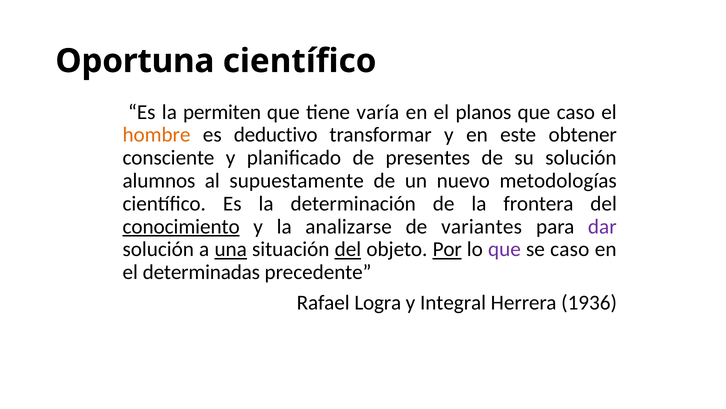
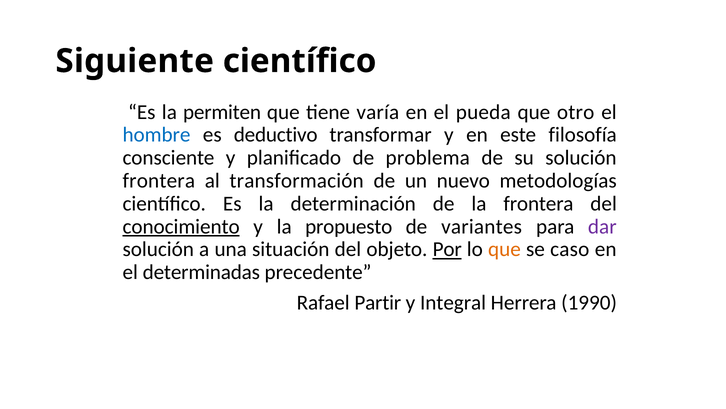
Oportuna: Oportuna -> Siguiente
planos: planos -> pueda
que caso: caso -> otro
hombre colour: orange -> blue
obtener: obtener -> filosofía
presentes: presentes -> problema
alumnos at (159, 180): alumnos -> frontera
supuestamente: supuestamente -> transformación
analizarse: analizarse -> propuesto
una underline: present -> none
del at (348, 249) underline: present -> none
que at (504, 249) colour: purple -> orange
Logra: Logra -> Partir
1936: 1936 -> 1990
